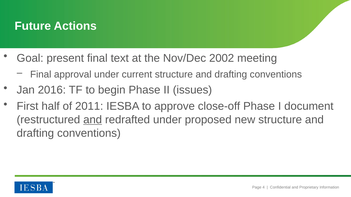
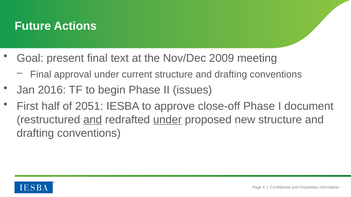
2002: 2002 -> 2009
2011: 2011 -> 2051
under at (167, 120) underline: none -> present
